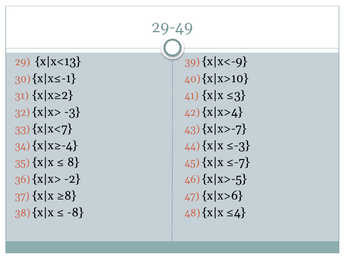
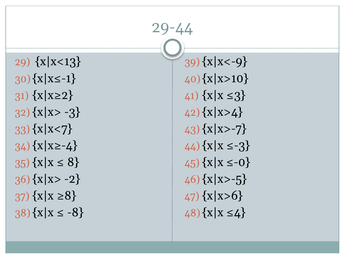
29-49: 29-49 -> 29-44
≤-7: ≤-7 -> ≤-0
